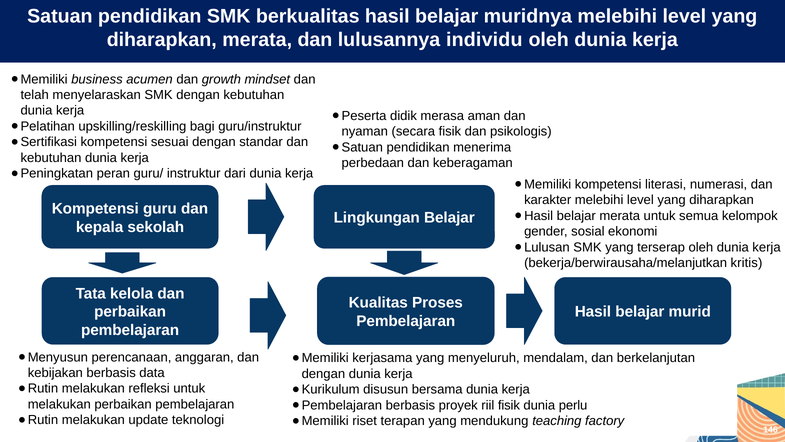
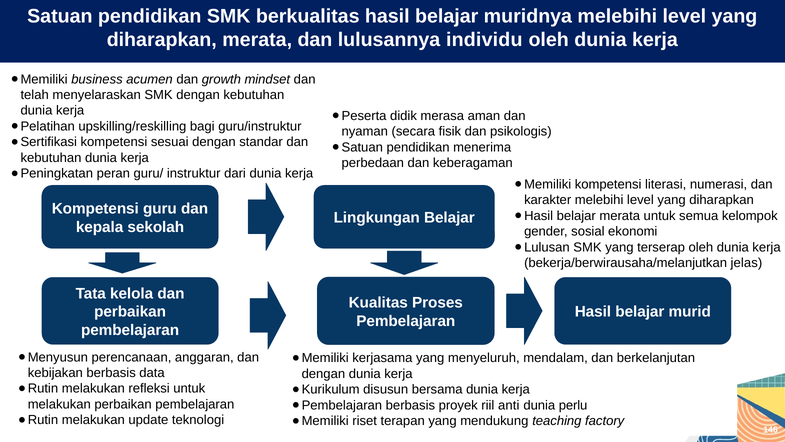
kritis: kritis -> jelas
riil fisik: fisik -> anti
